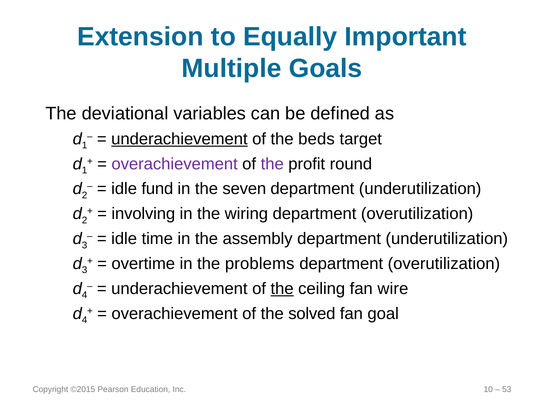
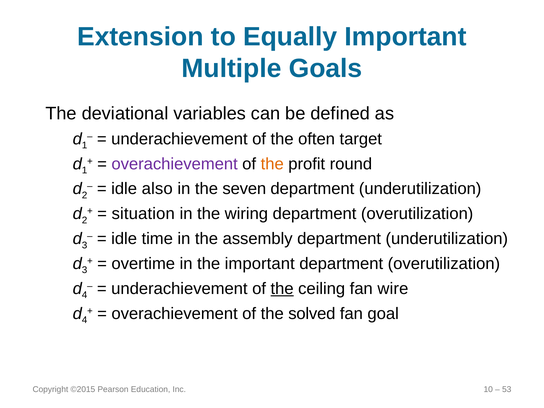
underachievement at (179, 139) underline: present -> none
beds: beds -> often
the at (272, 164) colour: purple -> orange
fund: fund -> also
involving: involving -> situation
the problems: problems -> important
